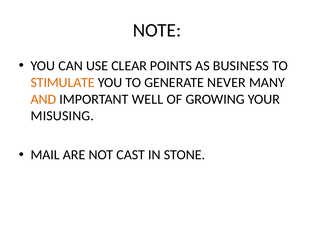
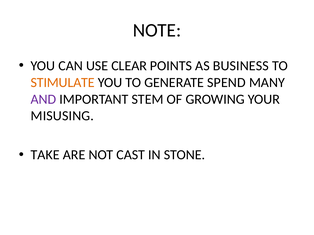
NEVER: NEVER -> SPEND
AND colour: orange -> purple
WELL: WELL -> STEM
MAIL: MAIL -> TAKE
